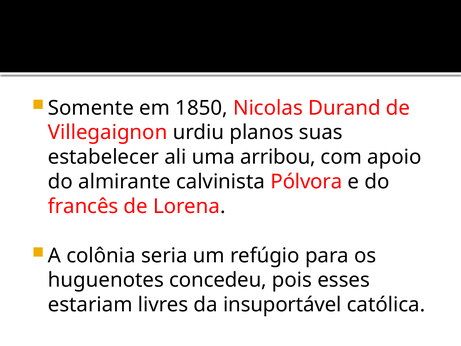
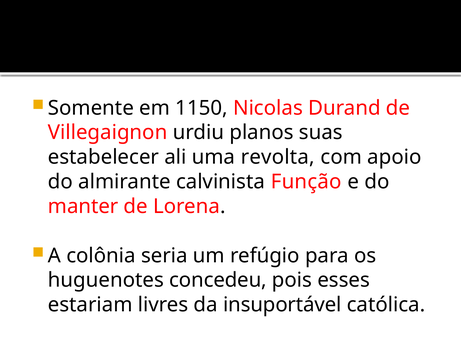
1850: 1850 -> 1150
arribou: arribou -> revolta
Pólvora: Pólvora -> Função
francês: francês -> manter
